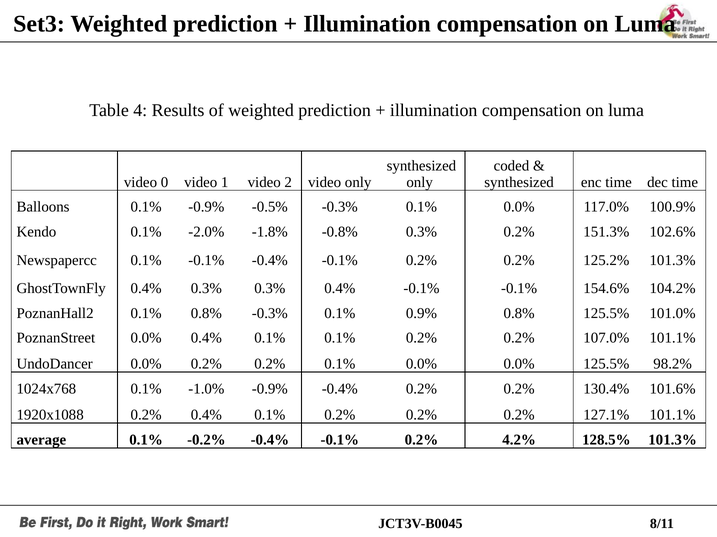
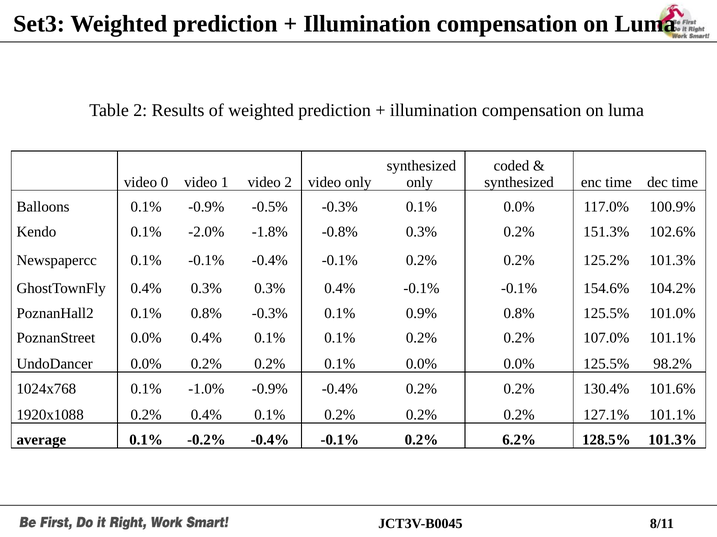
Table 4: 4 -> 2
4.2%: 4.2% -> 6.2%
